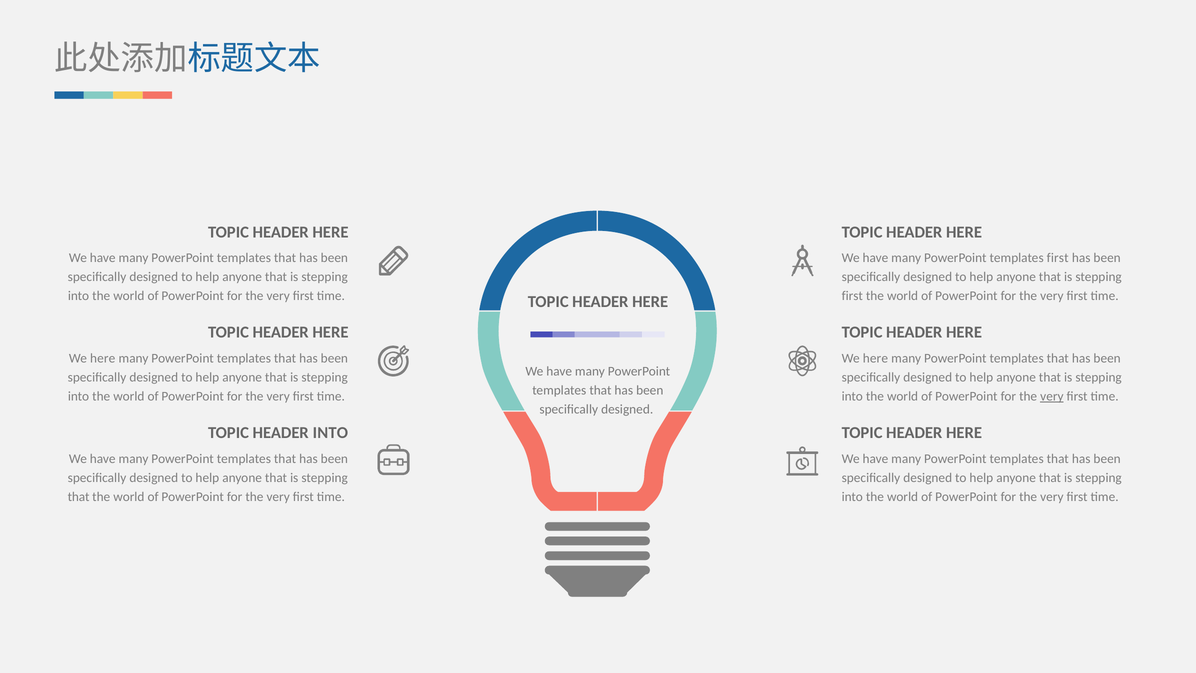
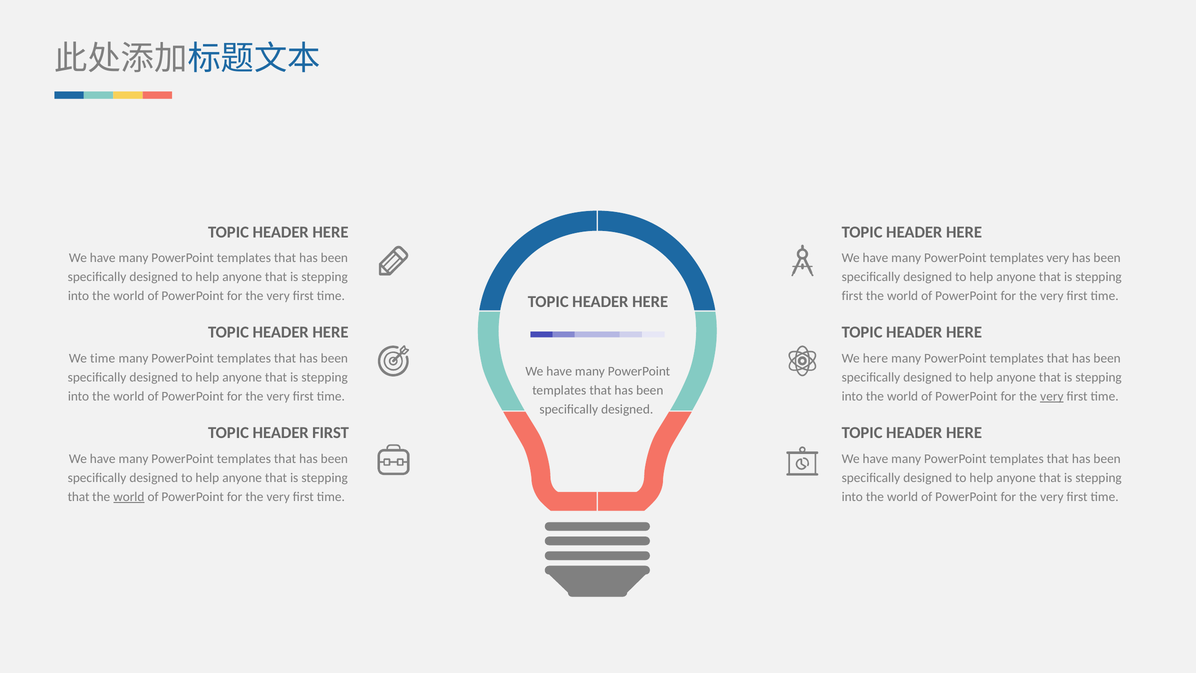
templates first: first -> very
here at (103, 358): here -> time
HEADER INTO: INTO -> FIRST
world at (129, 497) underline: none -> present
